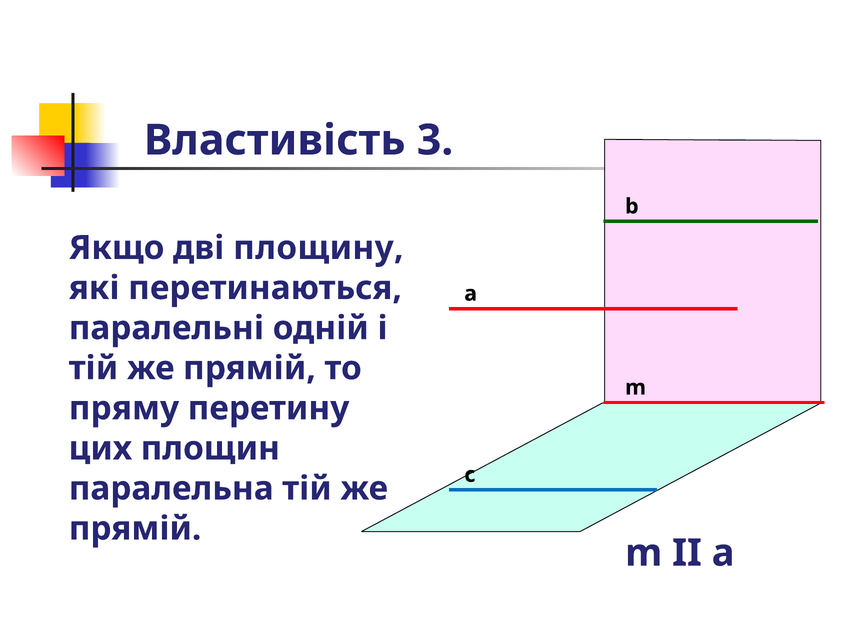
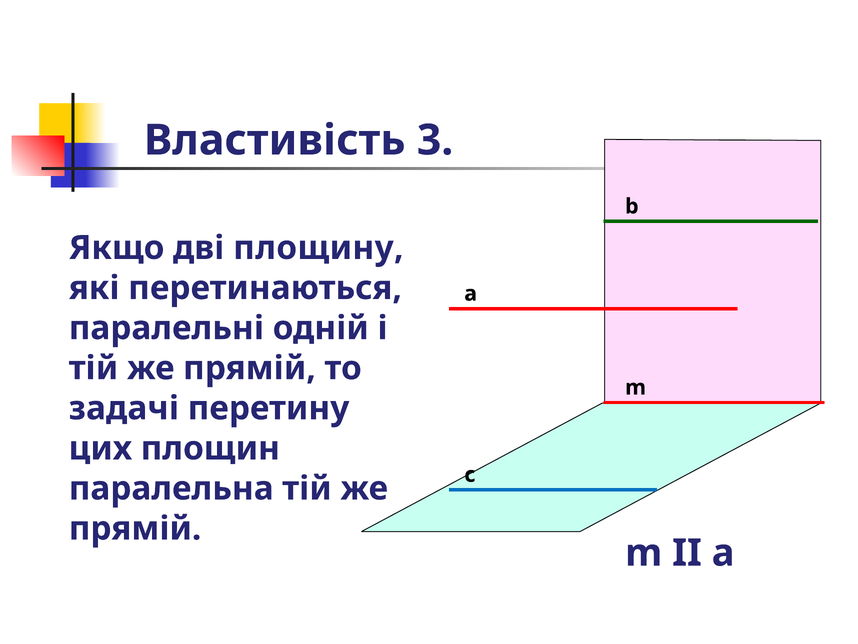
пряму: пряму -> задачі
